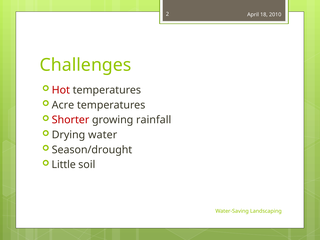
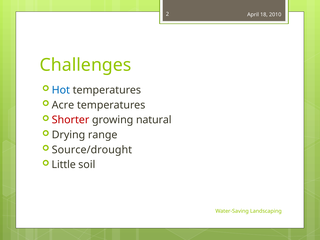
Hot colour: red -> blue
rainfall: rainfall -> natural
water: water -> range
Season/drought: Season/drought -> Source/drought
